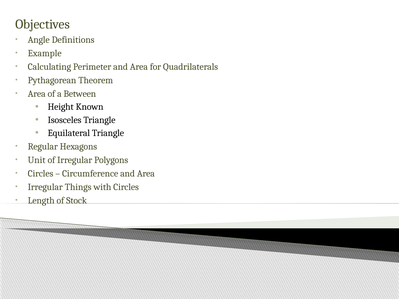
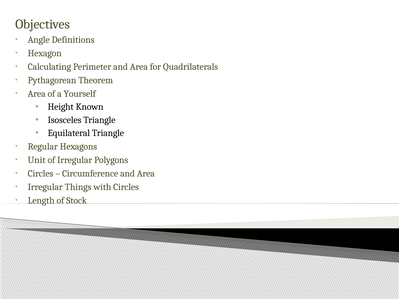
Example: Example -> Hexagon
Between: Between -> Yourself
